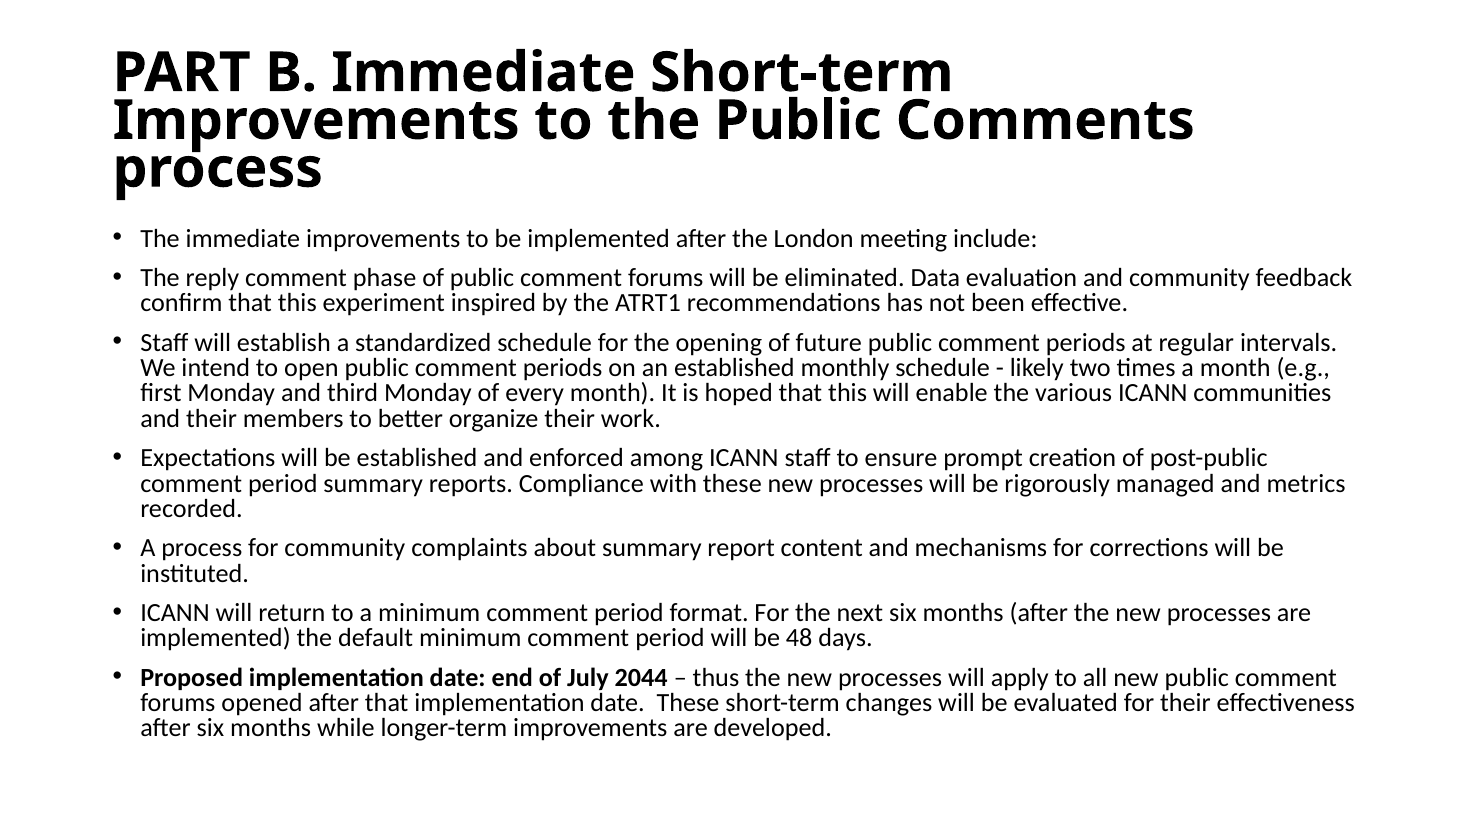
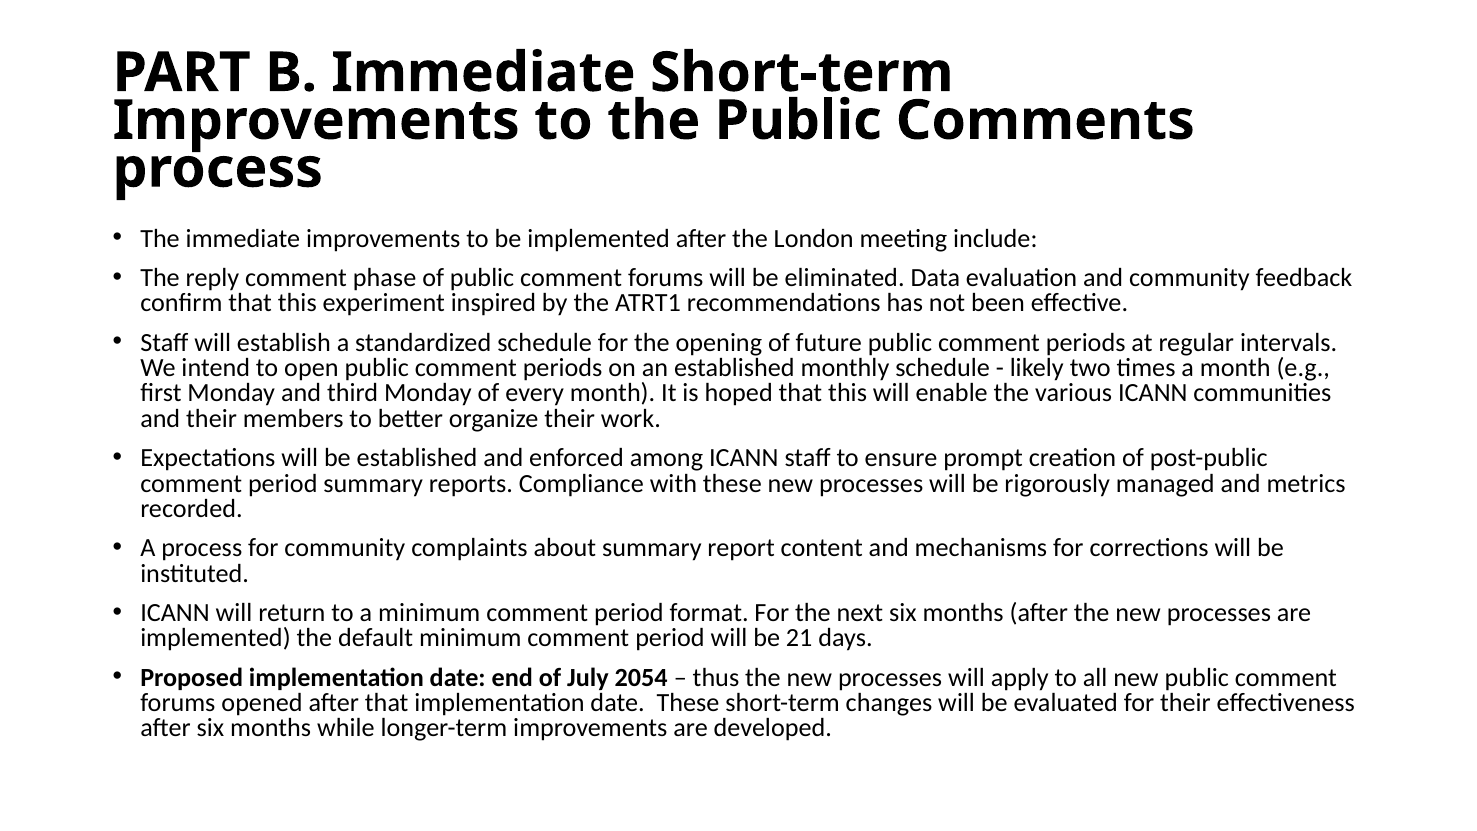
48: 48 -> 21
2044: 2044 -> 2054
